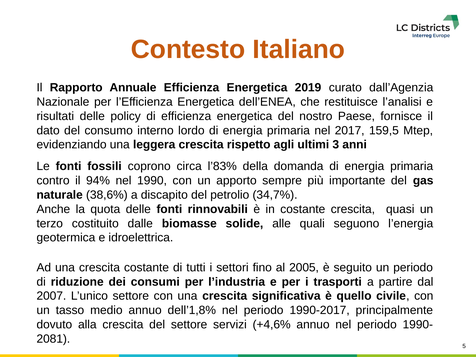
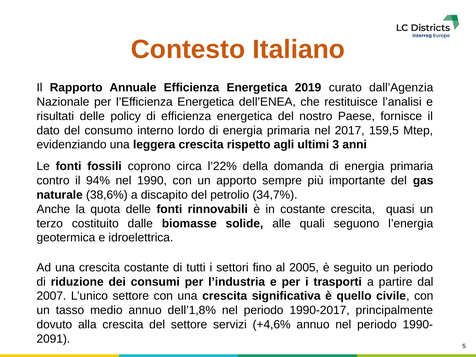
l’83%: l’83% -> l’22%
2081: 2081 -> 2091
